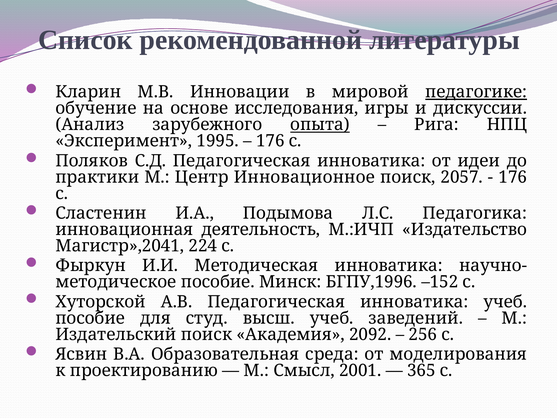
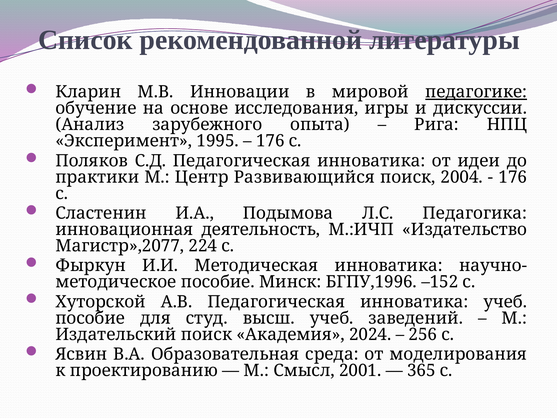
опыта underline: present -> none
Инновационное: Инновационное -> Развивающийся
2057: 2057 -> 2004
Магистр»,2041: Магистр»,2041 -> Магистр»,2077
2092: 2092 -> 2024
